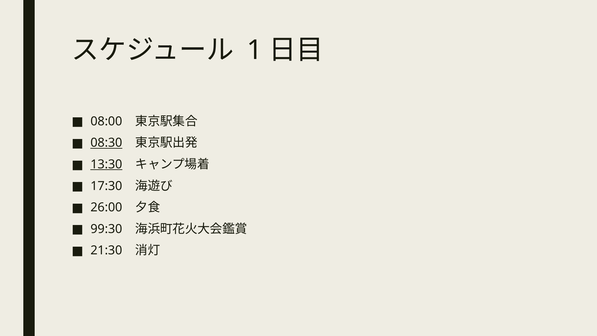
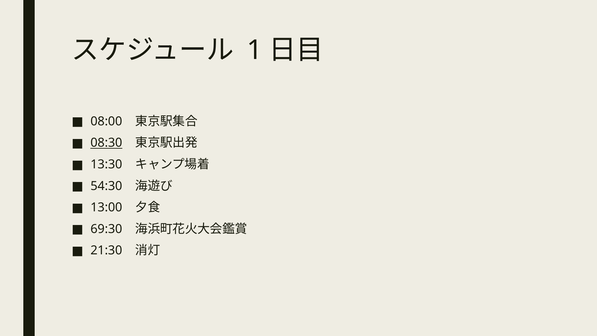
13:30 underline: present -> none
17:30: 17:30 -> 54:30
26:00: 26:00 -> 13:00
99:30: 99:30 -> 69:30
